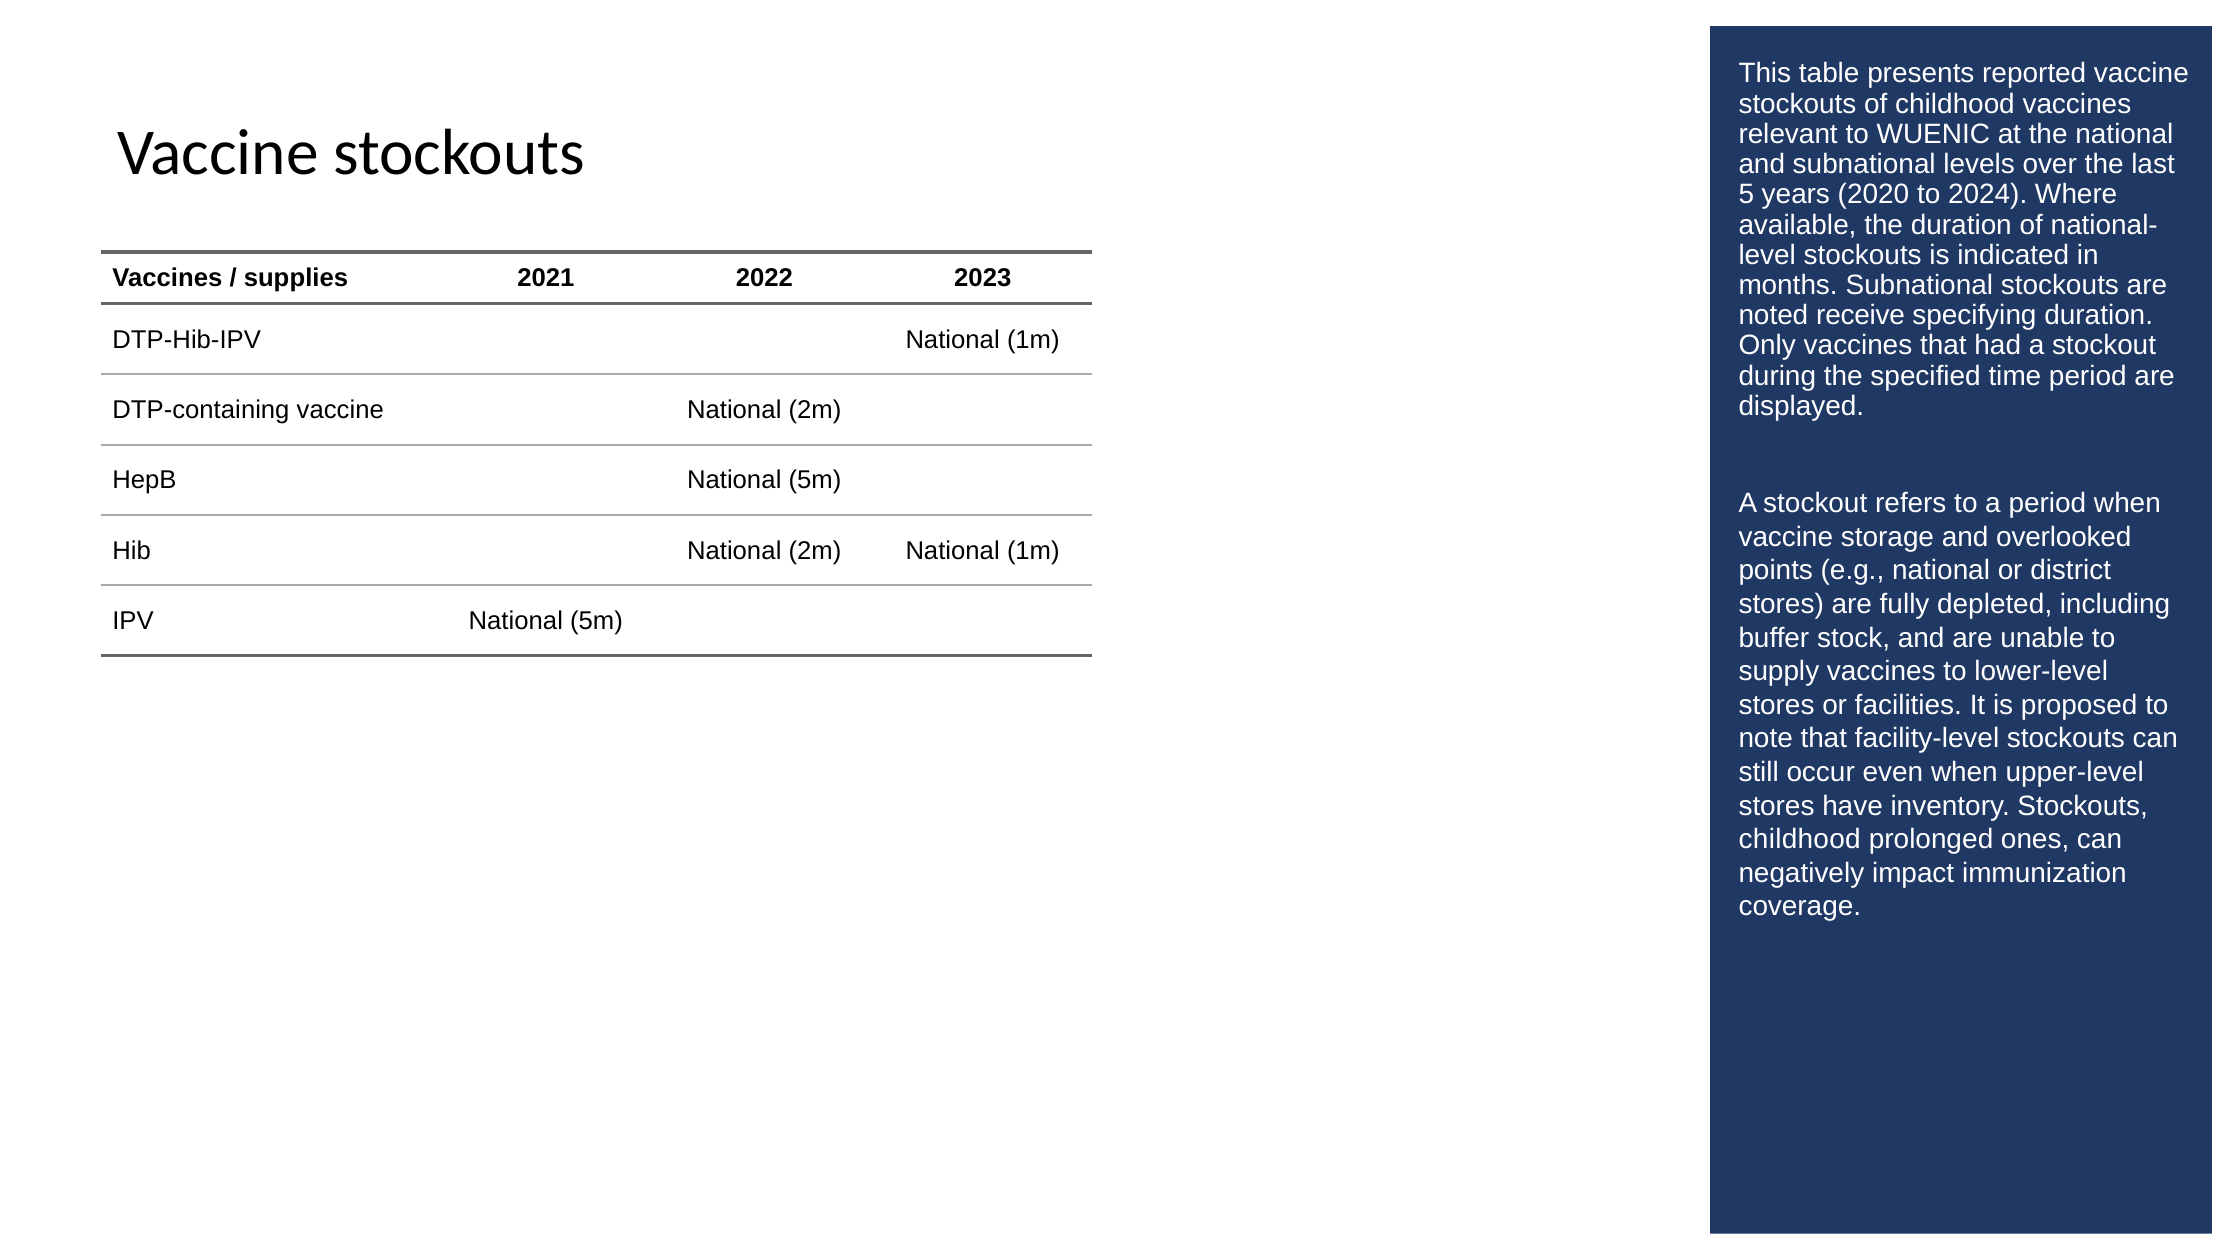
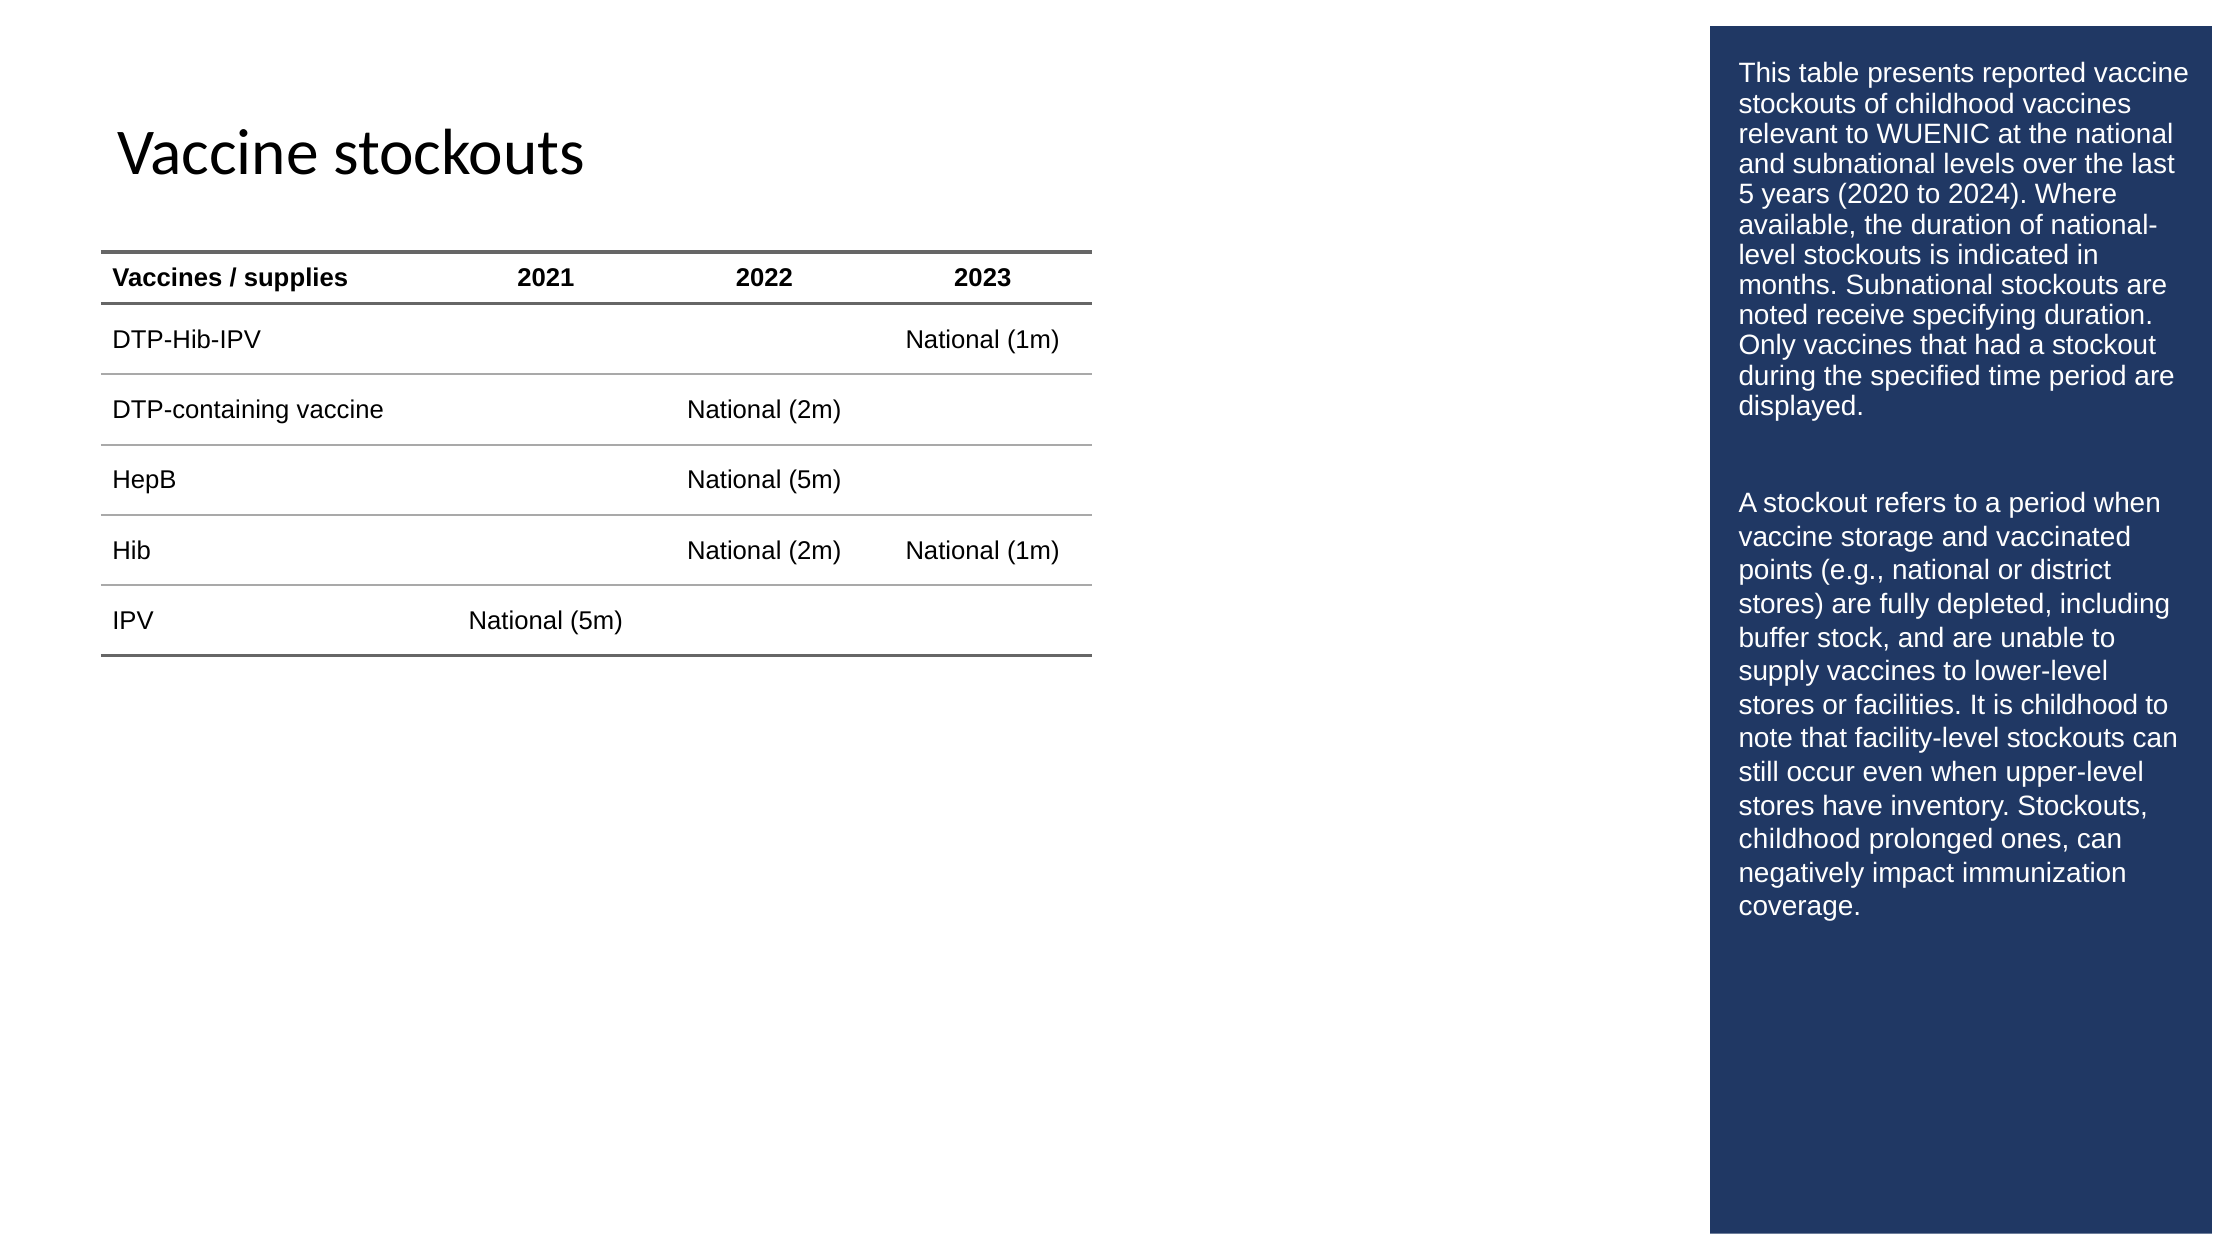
overlooked: overlooked -> vaccinated
is proposed: proposed -> childhood
